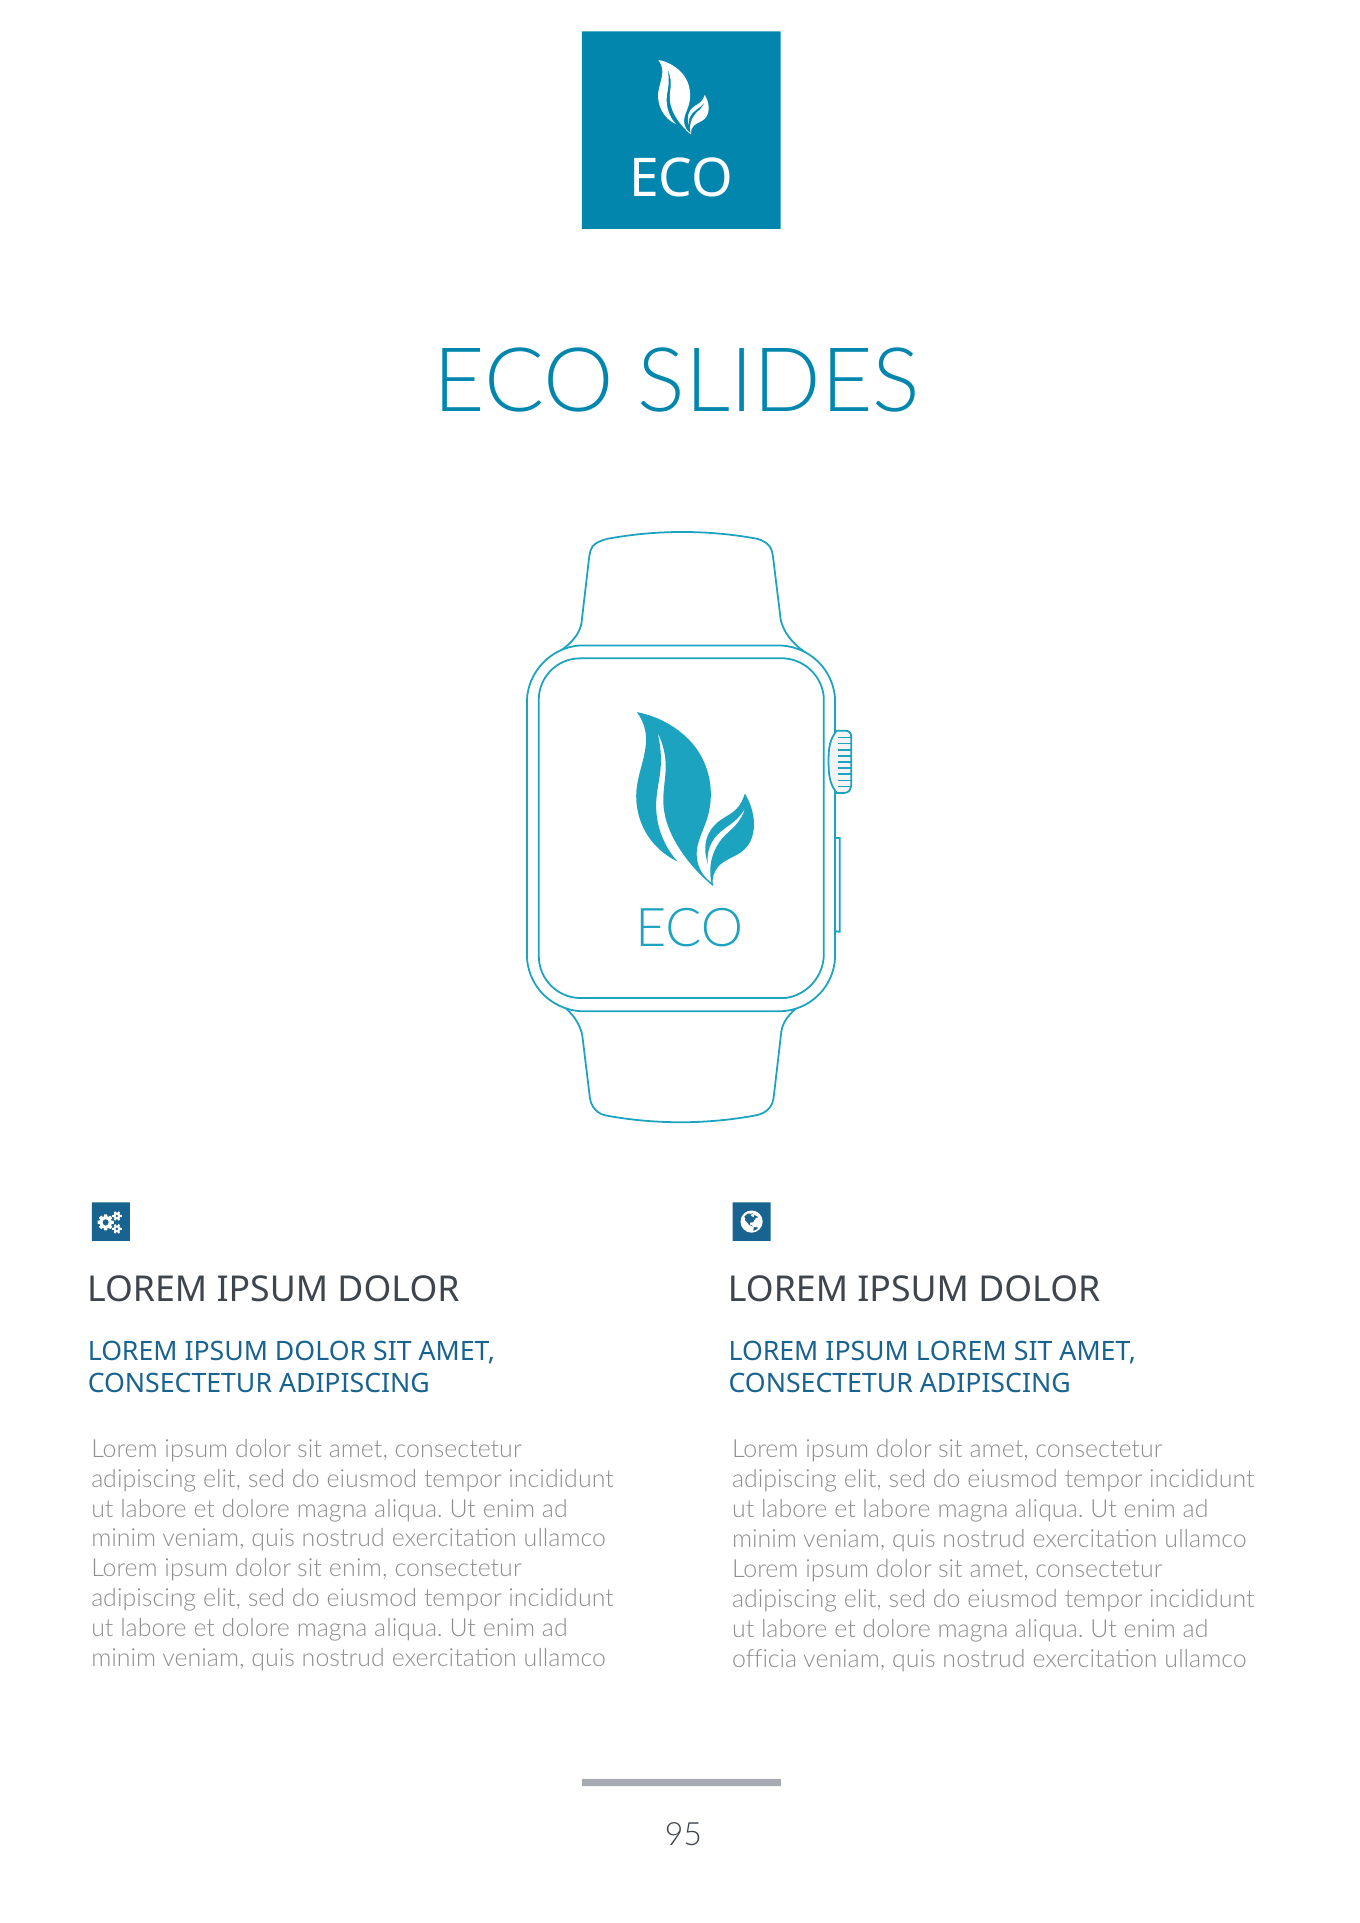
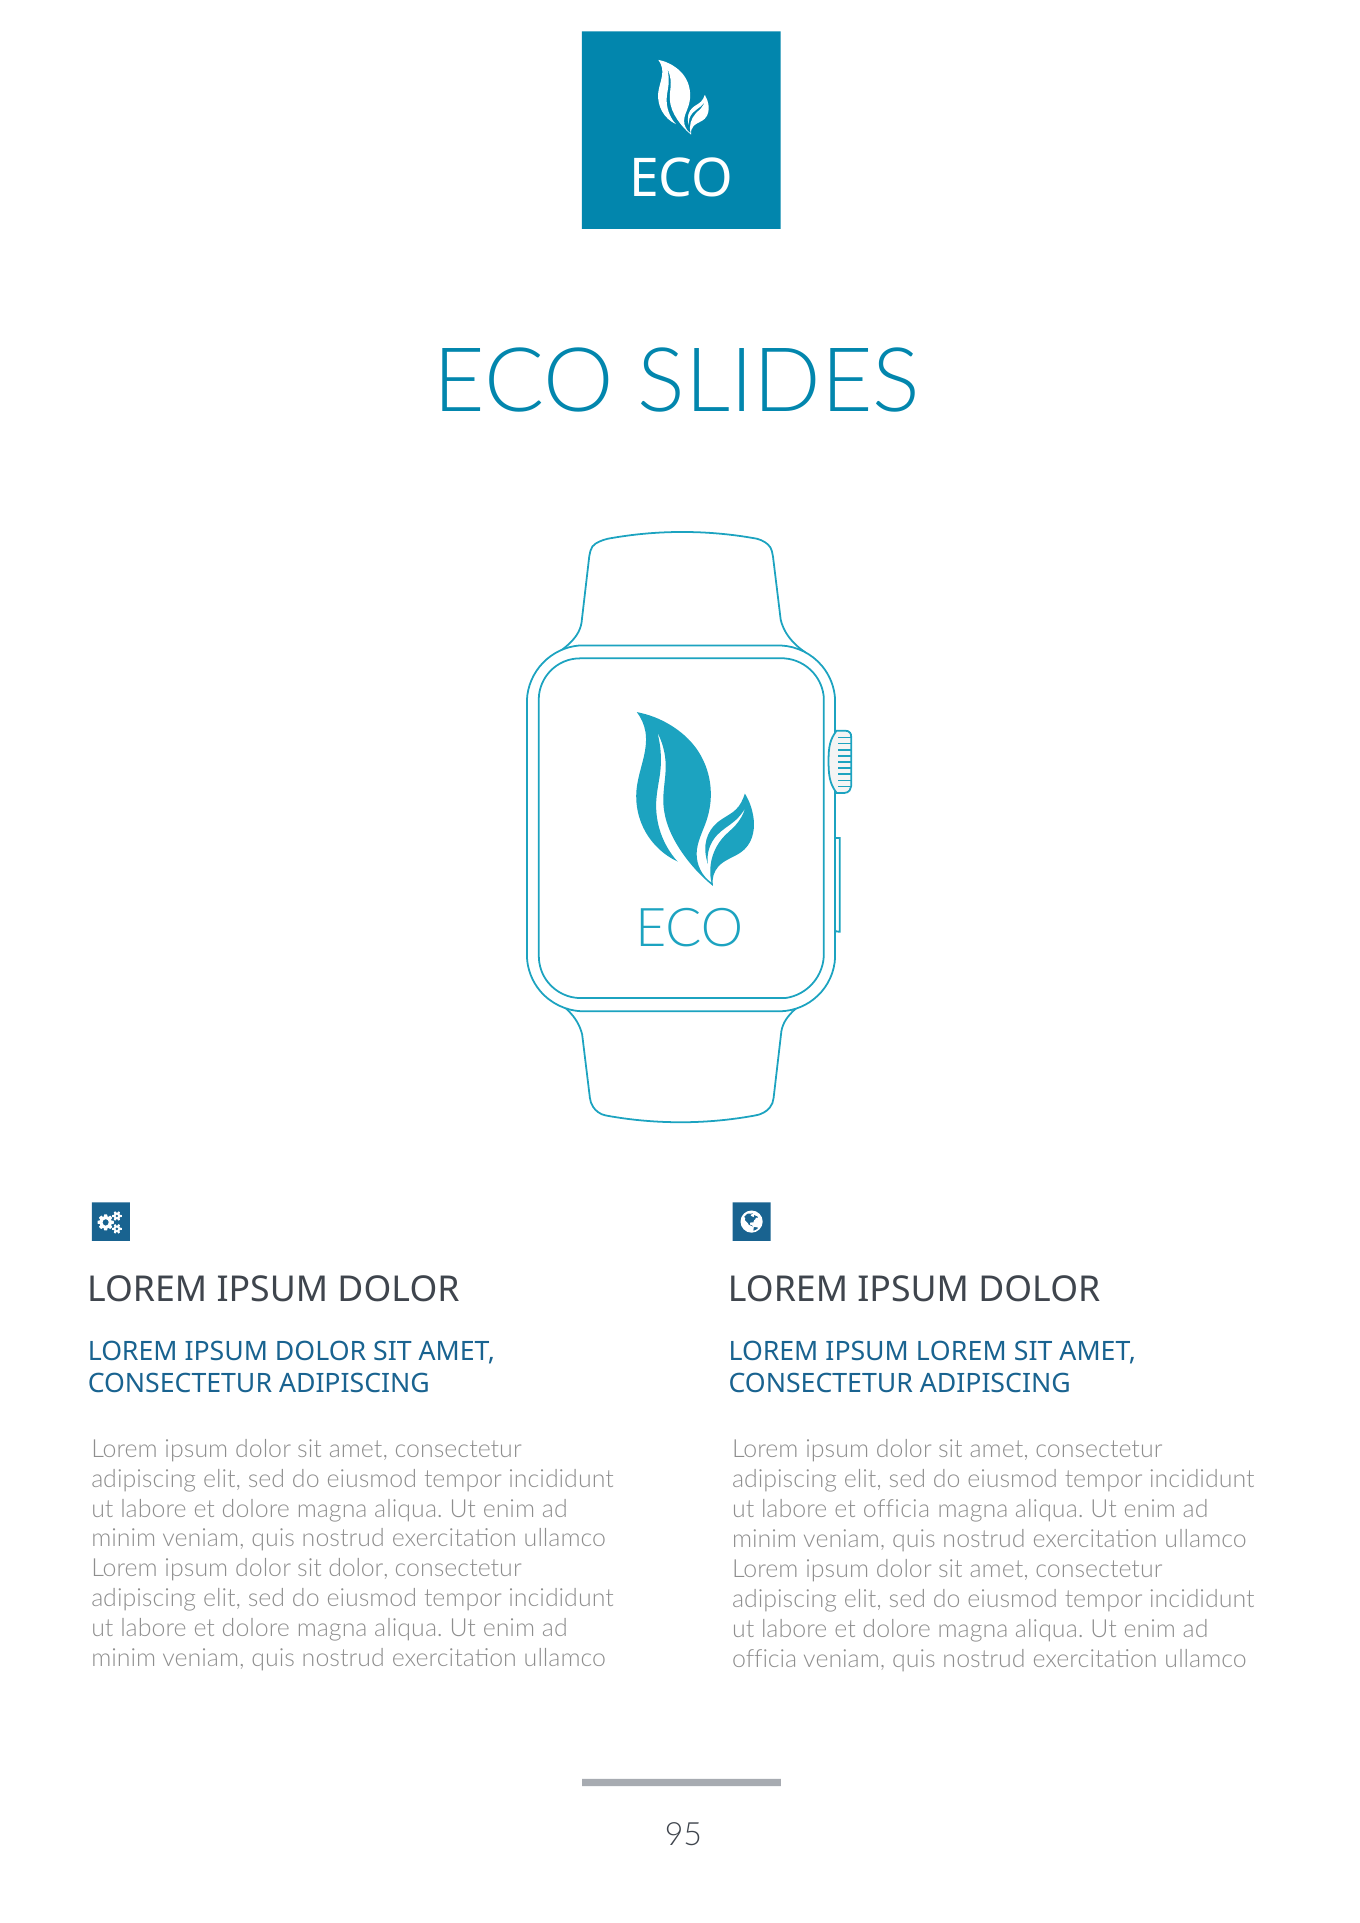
et labore: labore -> officia
sit enim: enim -> dolor
